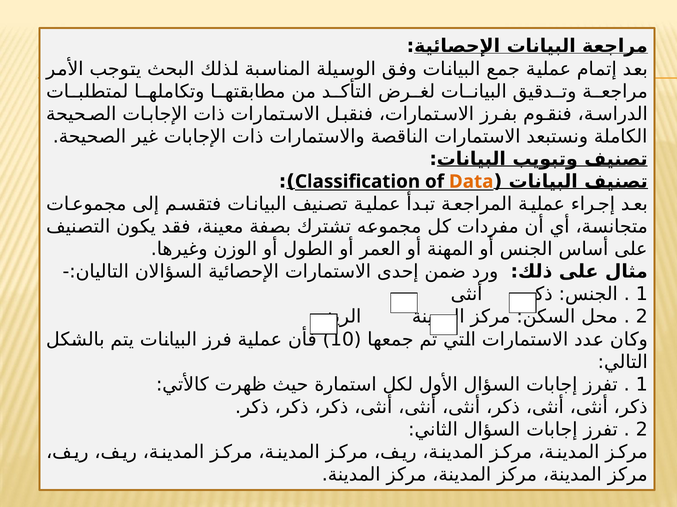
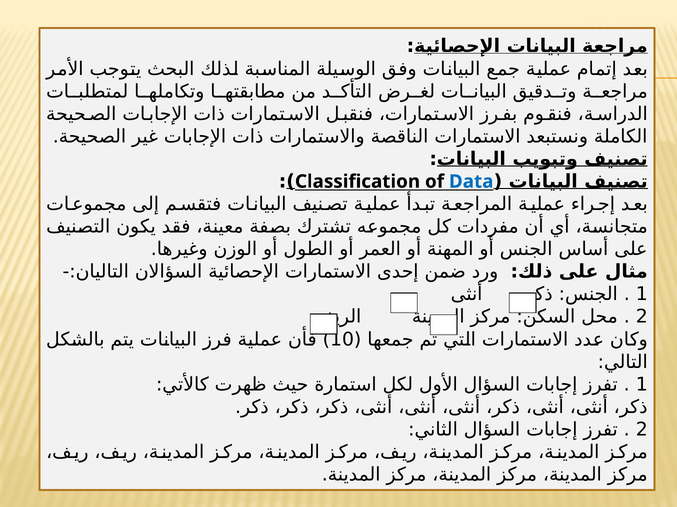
Data colour: orange -> blue
